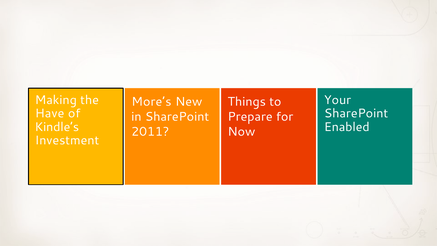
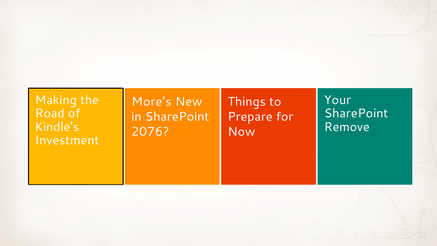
Have: Have -> Road
Enabled: Enabled -> Remove
2011: 2011 -> 2076
